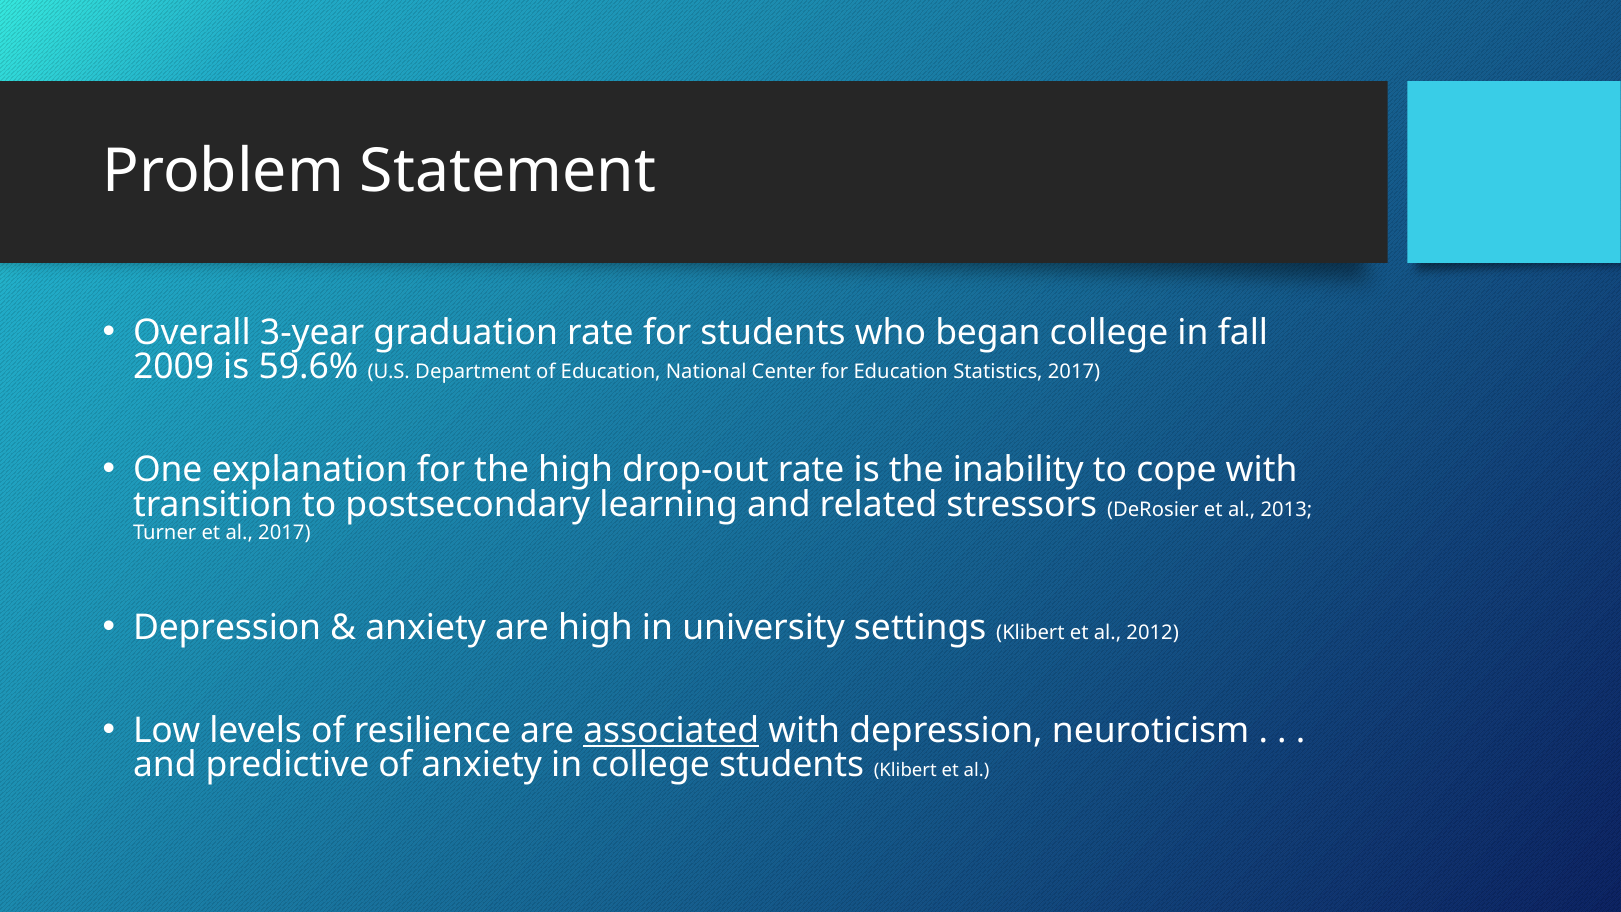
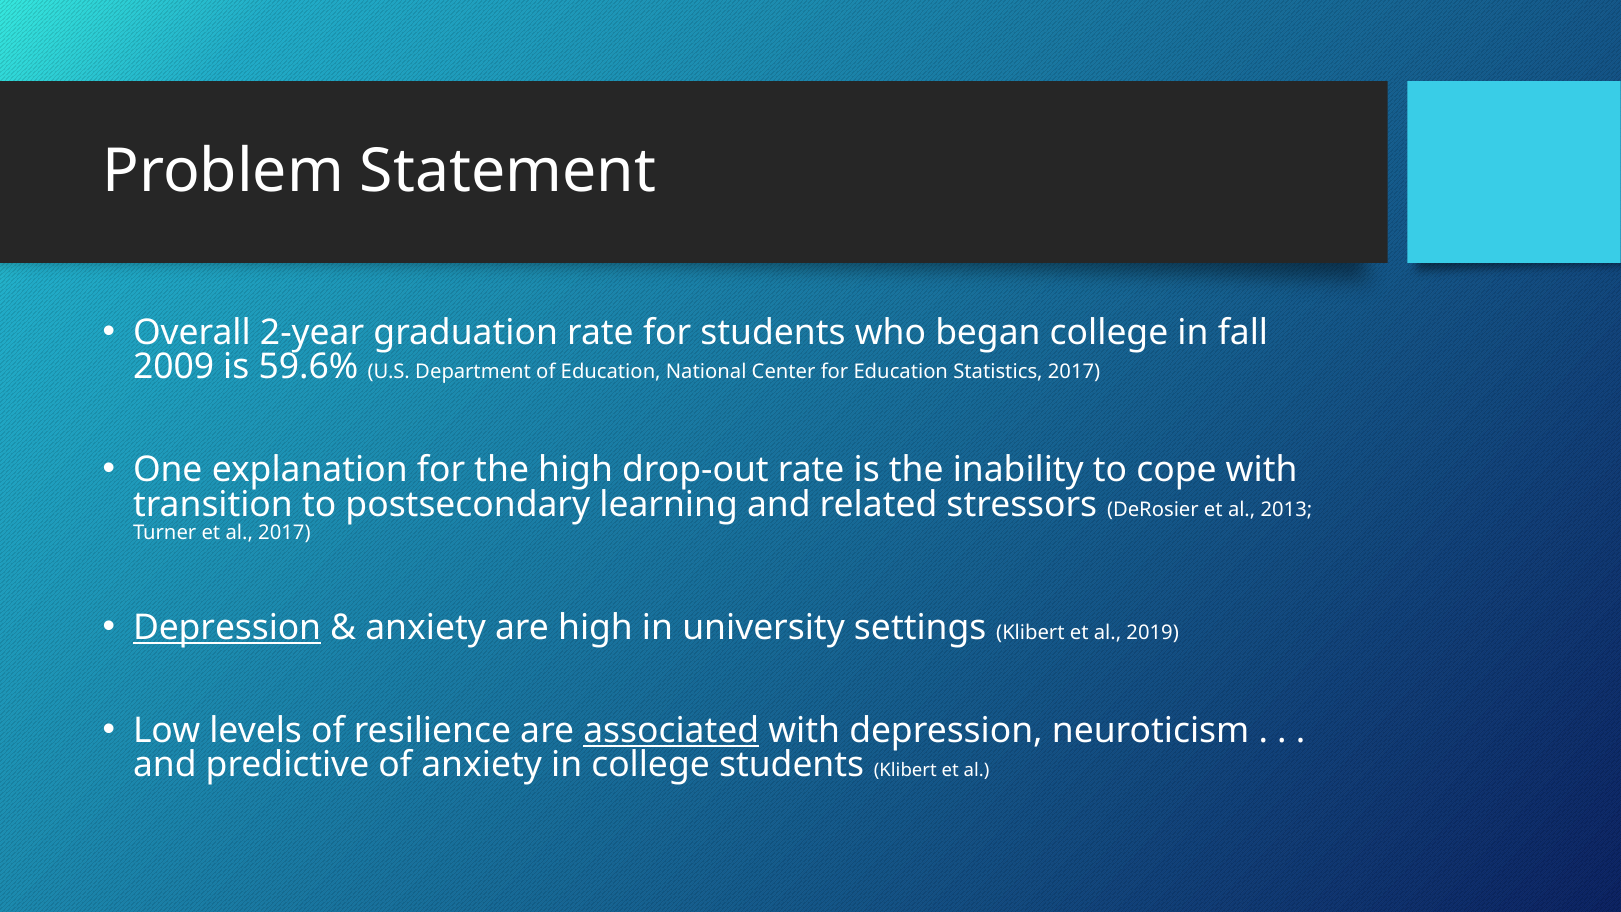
3-year: 3-year -> 2-year
Depression at (227, 627) underline: none -> present
2012: 2012 -> 2019
